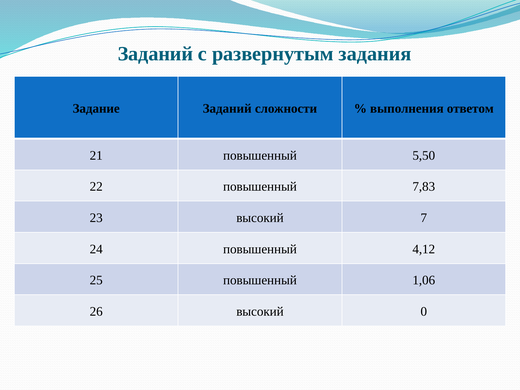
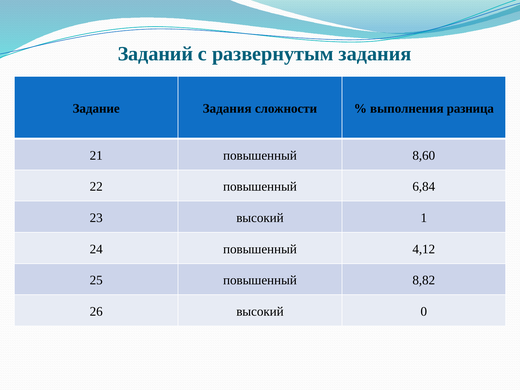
Задание Заданий: Заданий -> Задания
ответом: ответом -> разница
5,50: 5,50 -> 8,60
7,83: 7,83 -> 6,84
7: 7 -> 1
1,06: 1,06 -> 8,82
